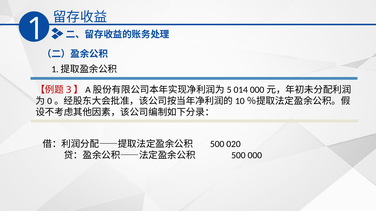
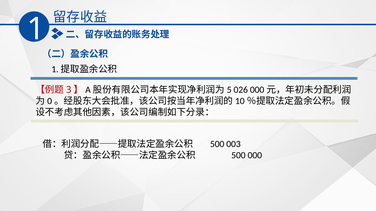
014: 014 -> 026
020: 020 -> 003
